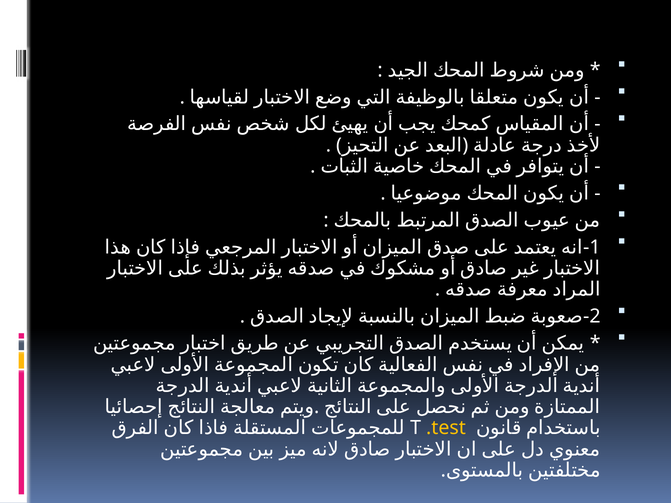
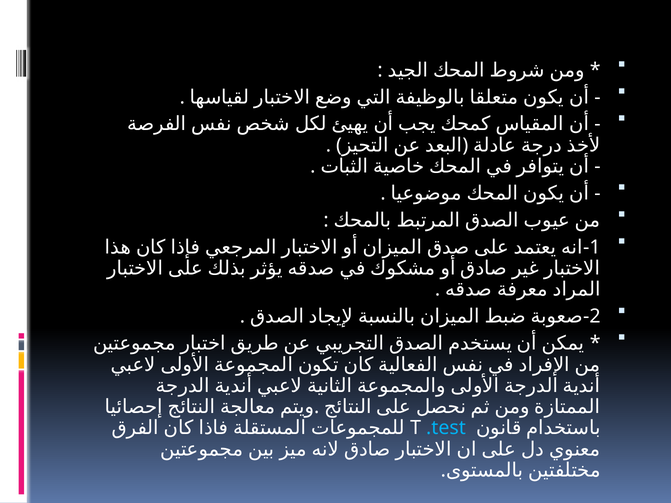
.test colour: yellow -> light blue
